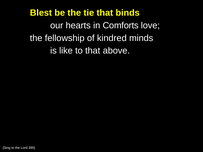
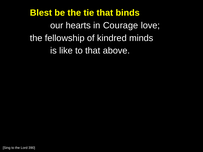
Comforts: Comforts -> Courage
